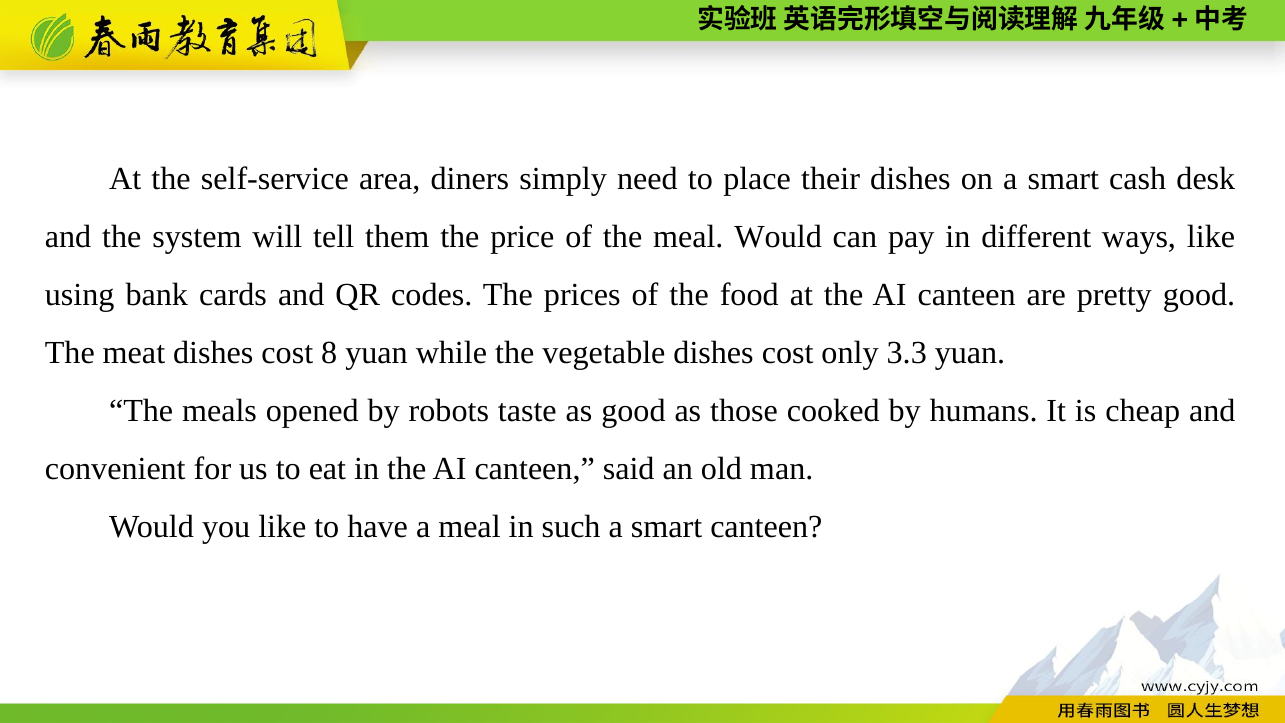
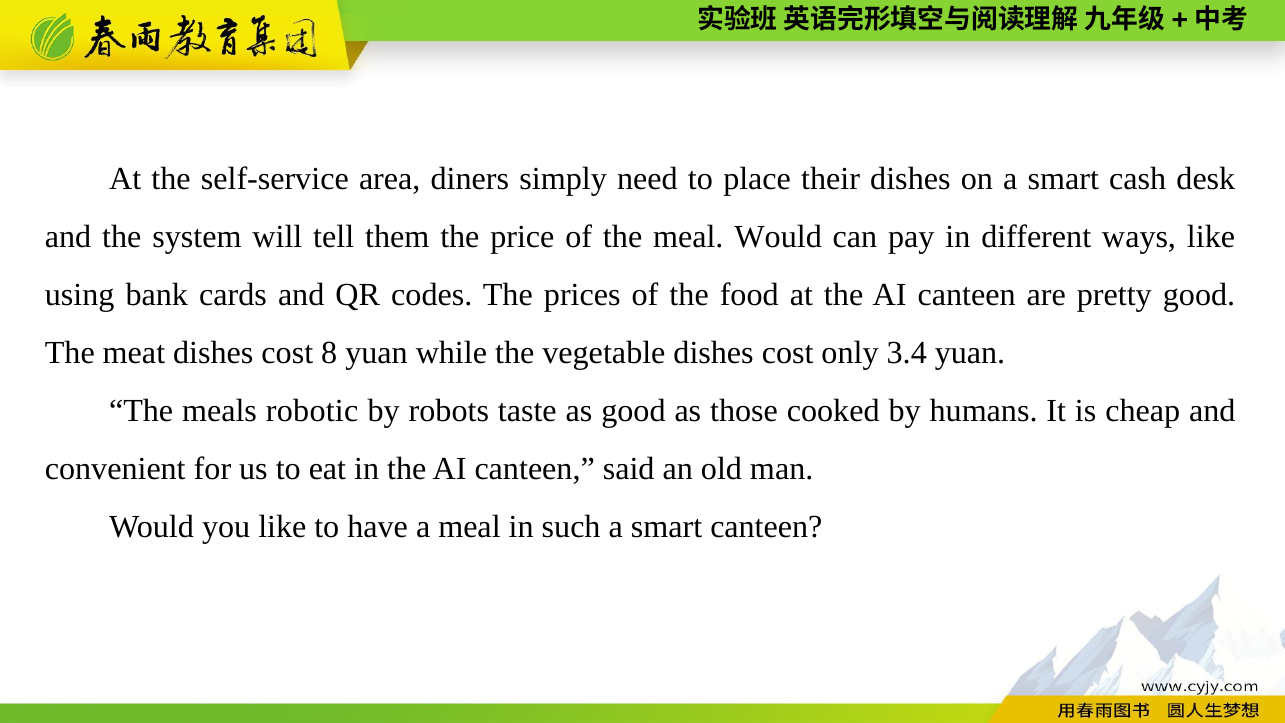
3.3: 3.3 -> 3.4
opened: opened -> robotic
